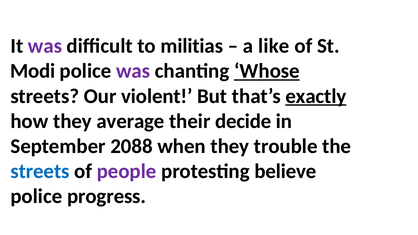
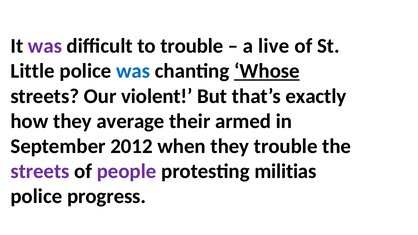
to militias: militias -> trouble
like: like -> live
Modi: Modi -> Little
was at (133, 71) colour: purple -> blue
exactly underline: present -> none
decide: decide -> armed
2088: 2088 -> 2012
streets at (40, 171) colour: blue -> purple
believe: believe -> militias
